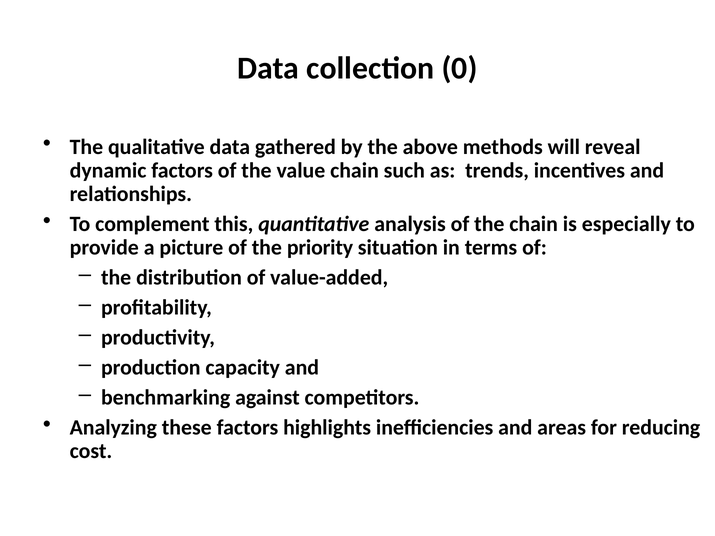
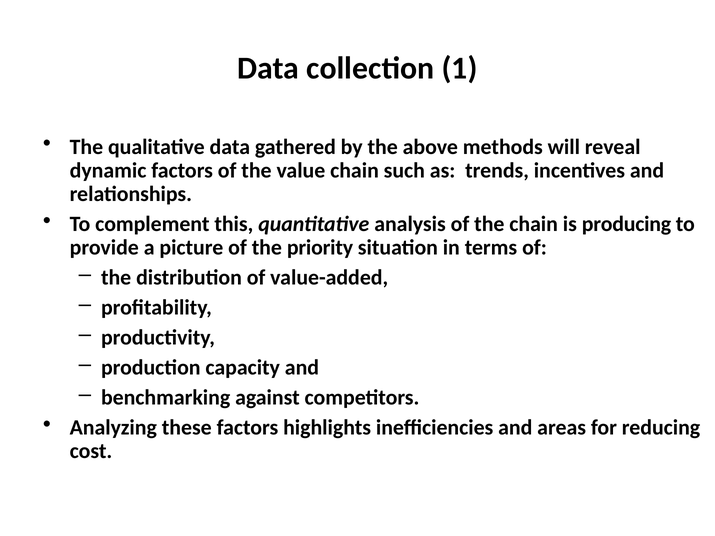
0: 0 -> 1
especially: especially -> producing
